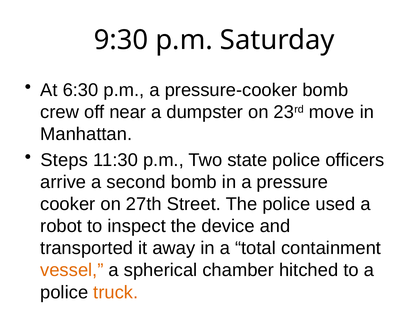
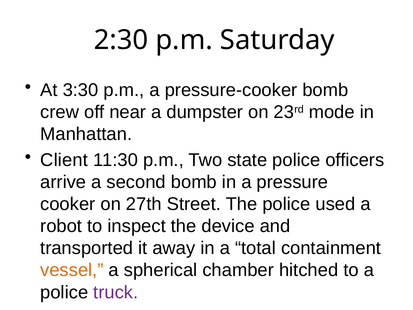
9:30: 9:30 -> 2:30
6:30: 6:30 -> 3:30
move: move -> mode
Steps: Steps -> Client
truck colour: orange -> purple
